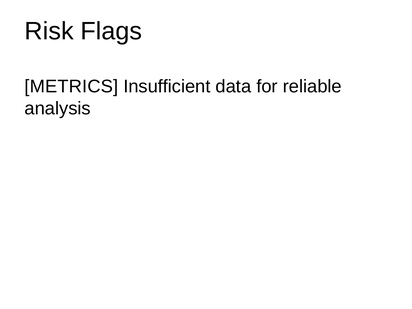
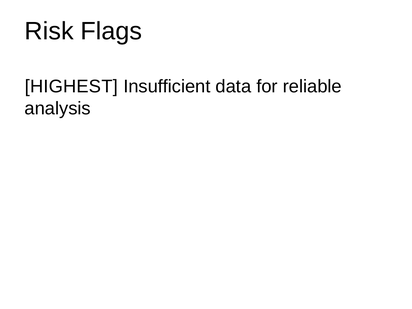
METRICS: METRICS -> HIGHEST
